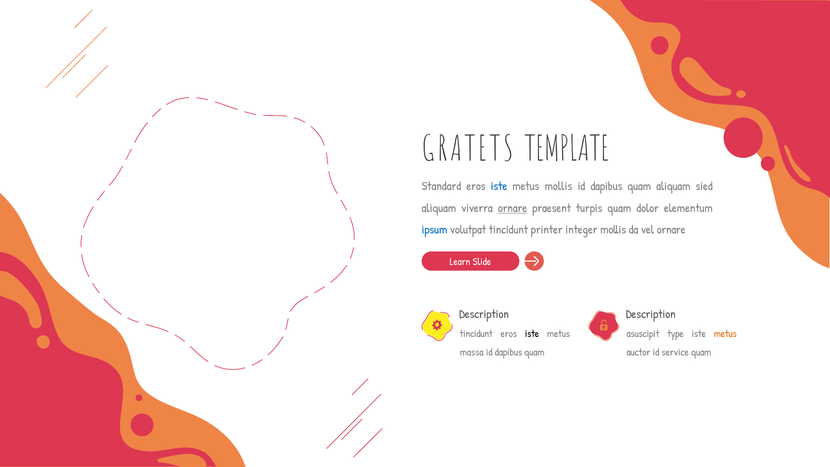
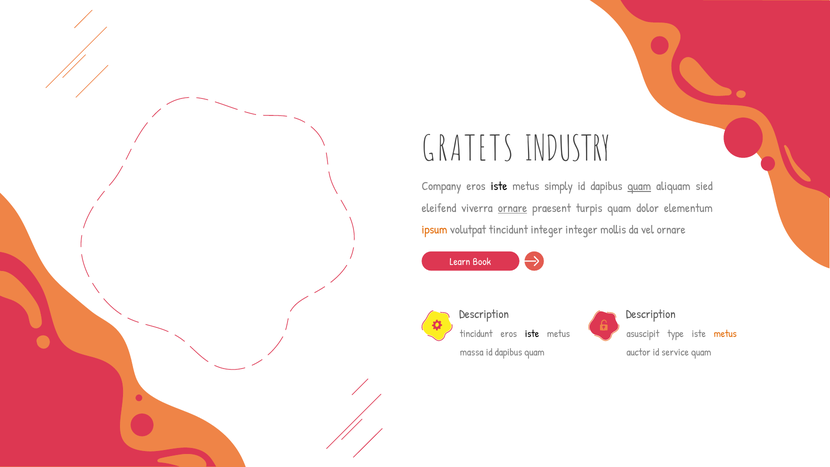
TEMPLATE: TEMPLATE -> INDUSTRY
Standard: Standard -> Company
iste at (499, 186) colour: blue -> black
metus mollis: mollis -> simply
quam at (639, 186) underline: none -> present
aliquam at (439, 208): aliquam -> eleifend
ipsum colour: blue -> orange
tincidunt printer: printer -> integer
Slide: Slide -> Book
